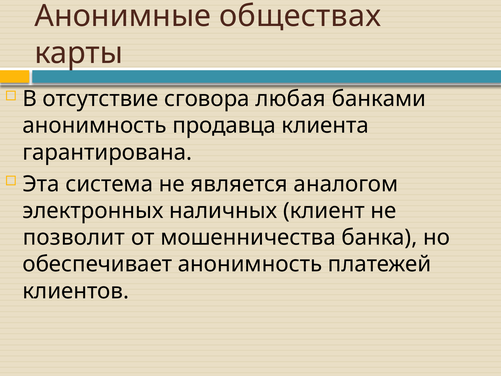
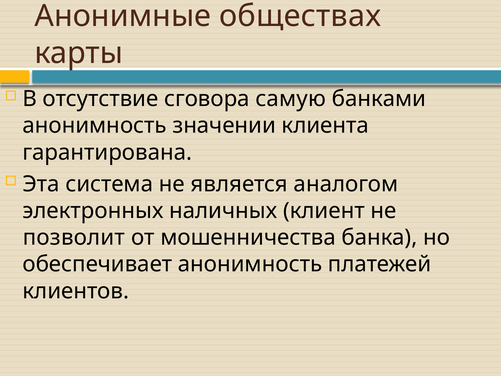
любая: любая -> самую
продавца: продавца -> значении
